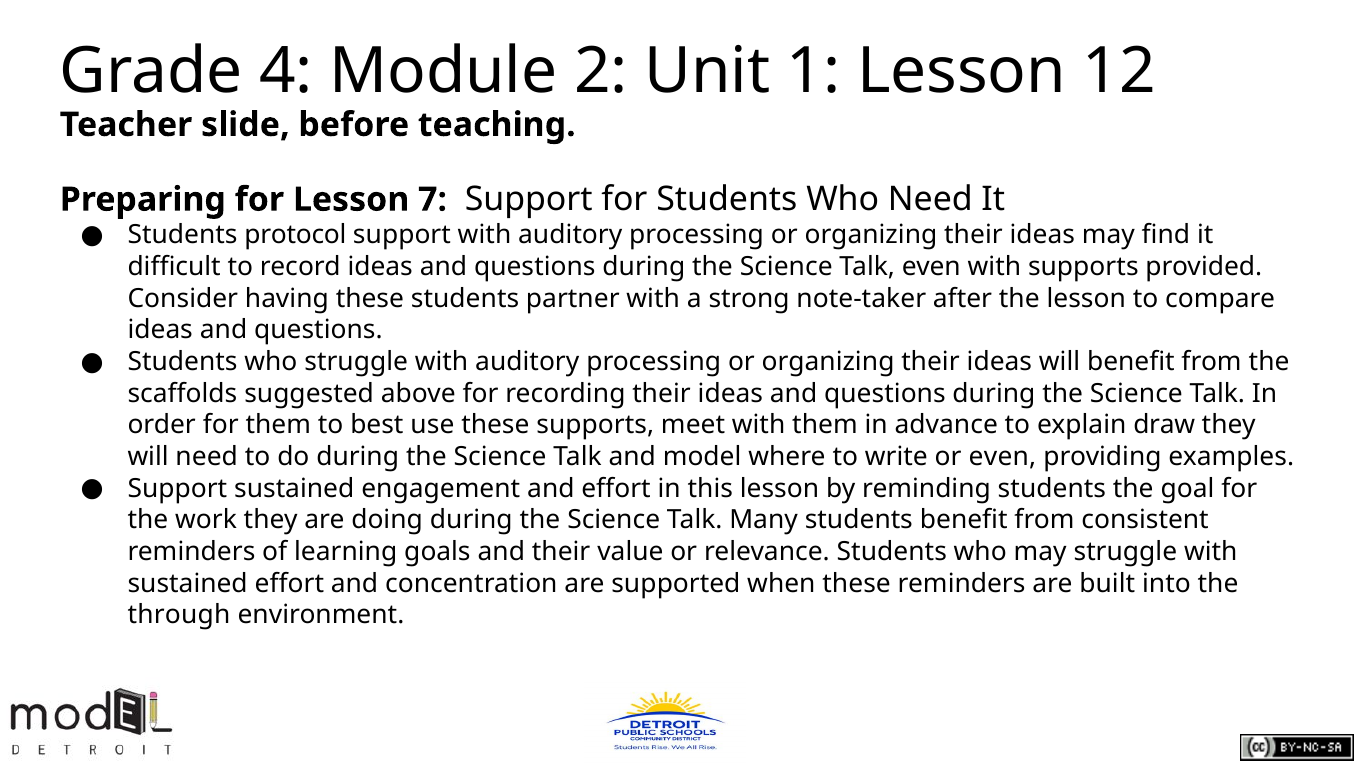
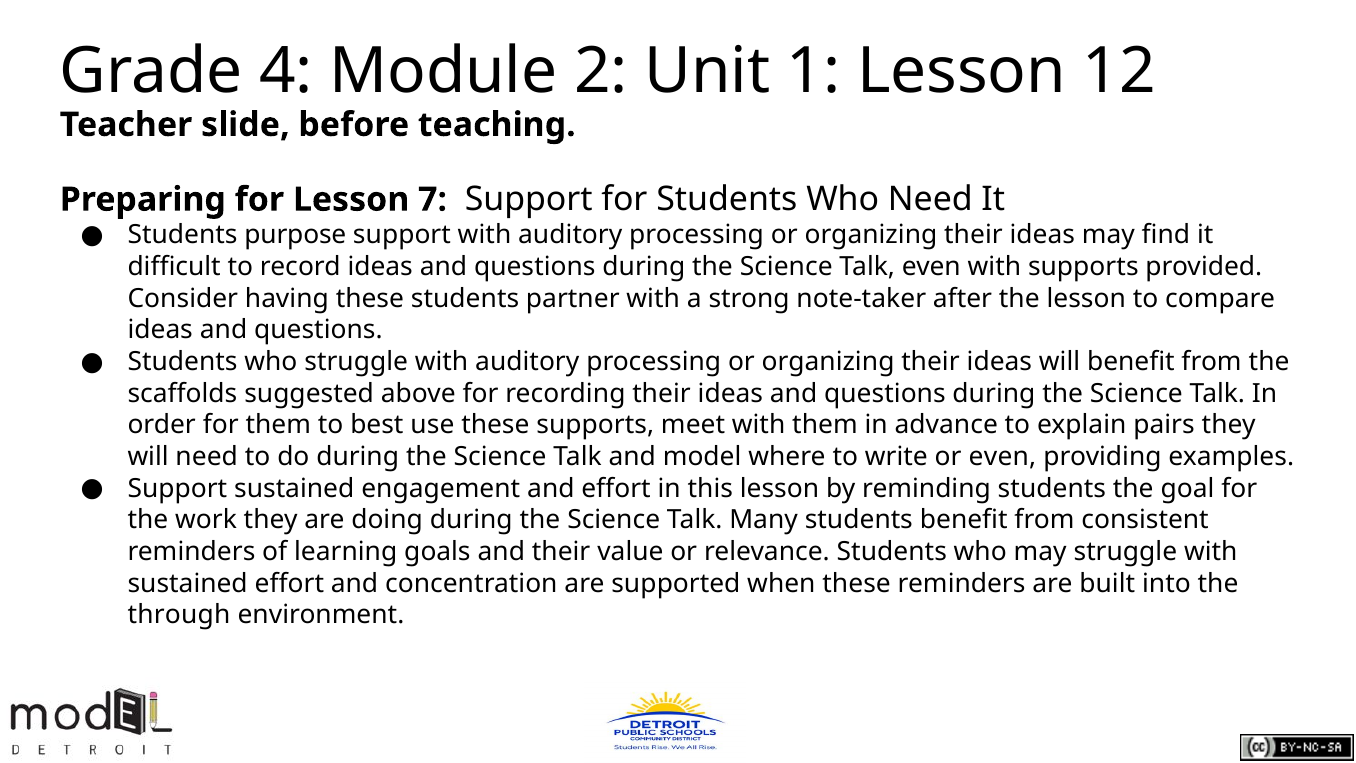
protocol: protocol -> purpose
draw: draw -> pairs
